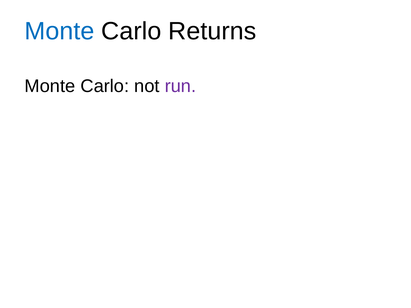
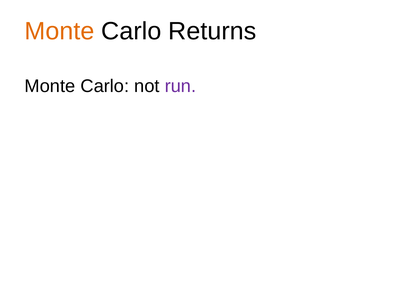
Monte at (59, 31) colour: blue -> orange
